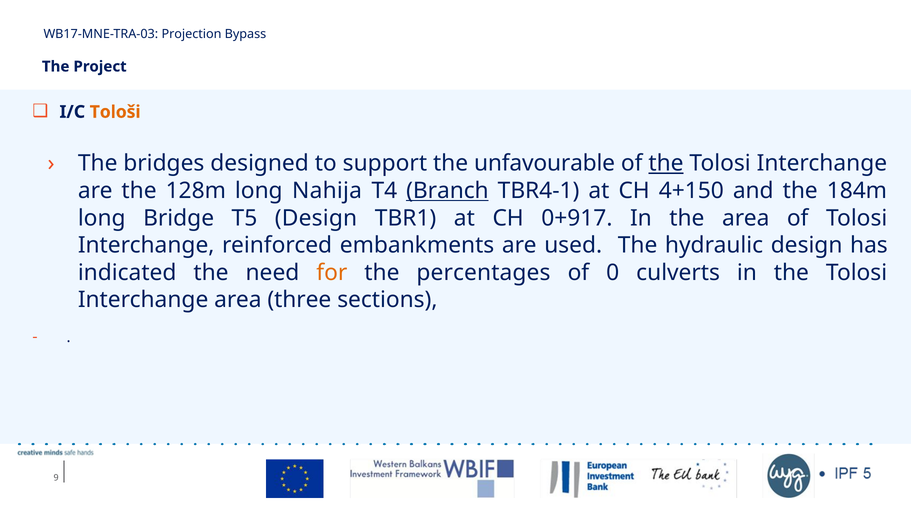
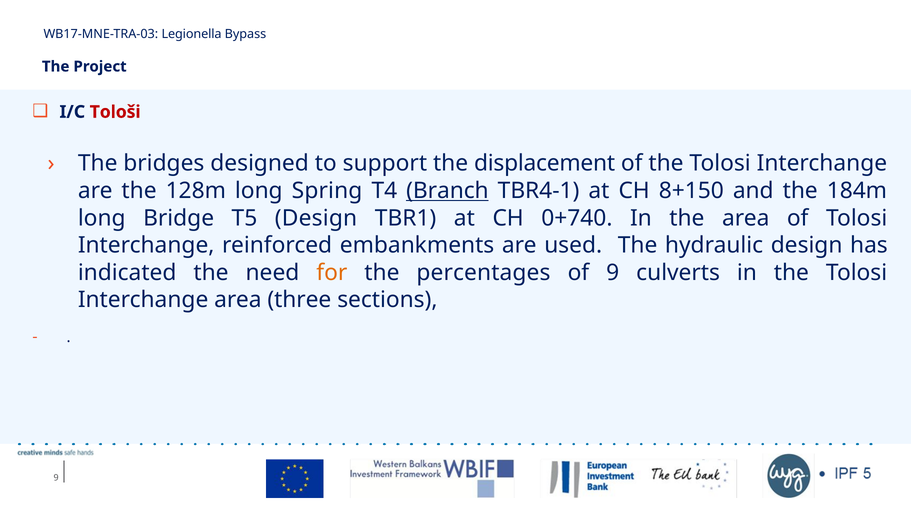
Projection: Projection -> Legionella
Tološi colour: orange -> red
unfavourable: unfavourable -> displacement
the at (666, 164) underline: present -> none
Nahija: Nahija -> Spring
4+150: 4+150 -> 8+150
0+917: 0+917 -> 0+740
of 0: 0 -> 9
